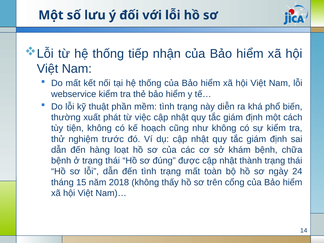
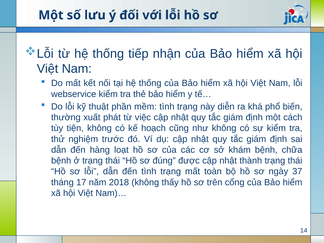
24: 24 -> 37
15: 15 -> 17
